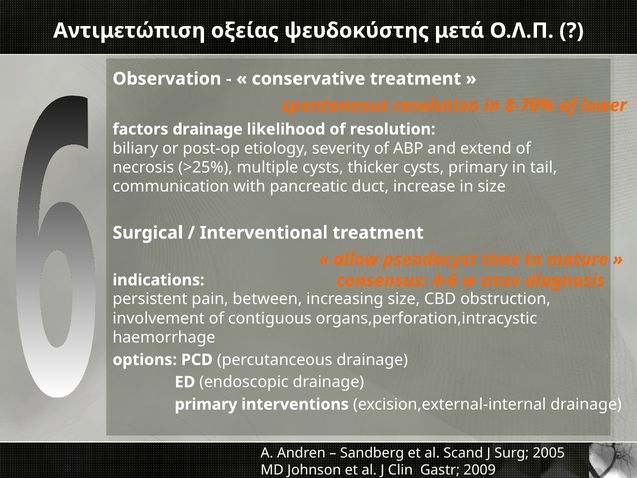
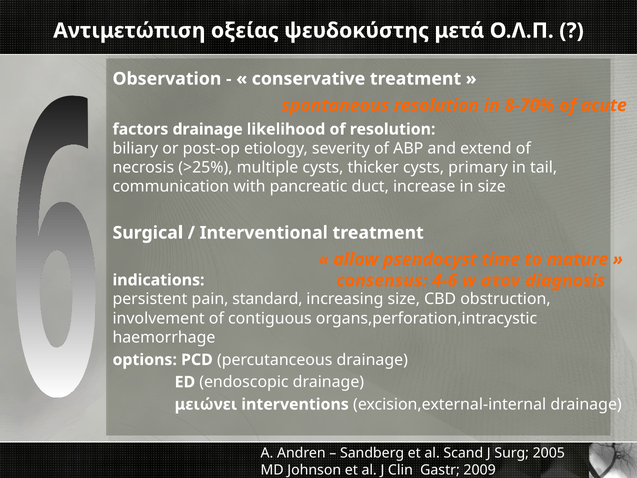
lower: lower -> acute
between: between -> standard
primary at (206, 404): primary -> μειώνει
